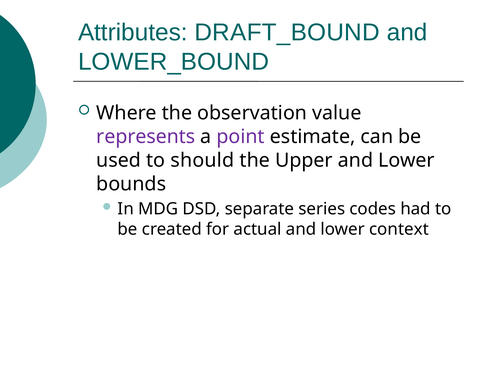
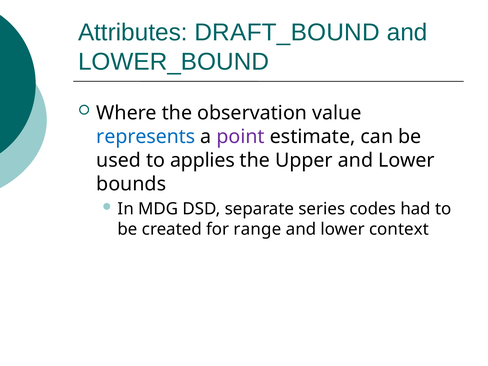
represents colour: purple -> blue
should: should -> applies
actual: actual -> range
